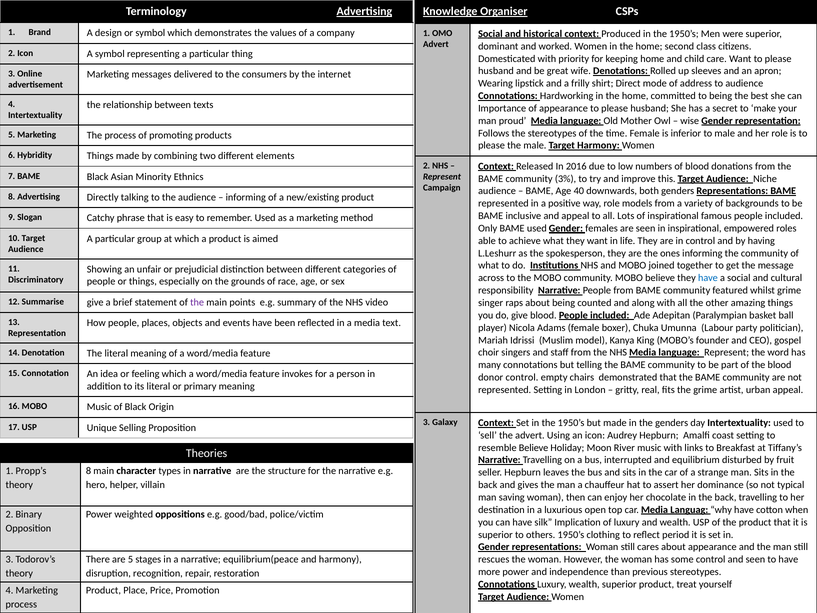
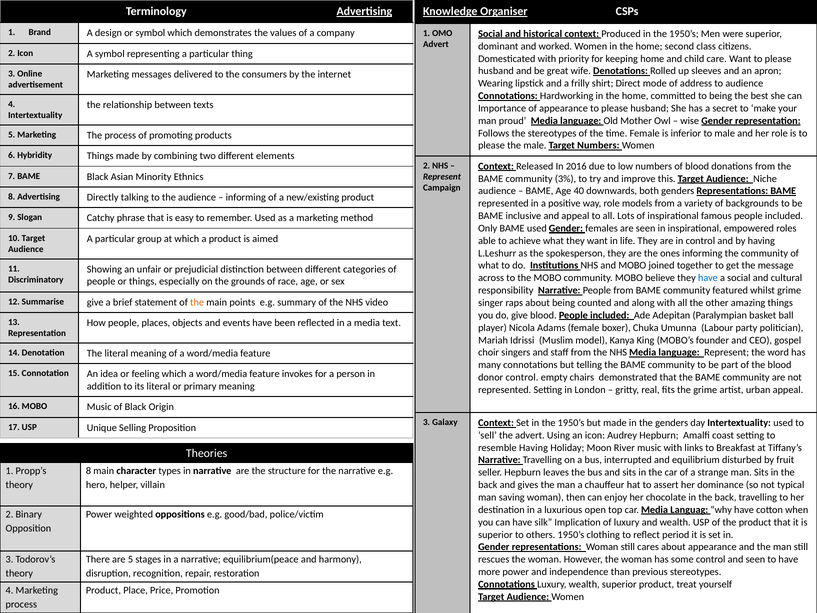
Target Harmony: Harmony -> Numbers
the at (197, 302) colour: purple -> orange
resemble Believe: Believe -> Having
